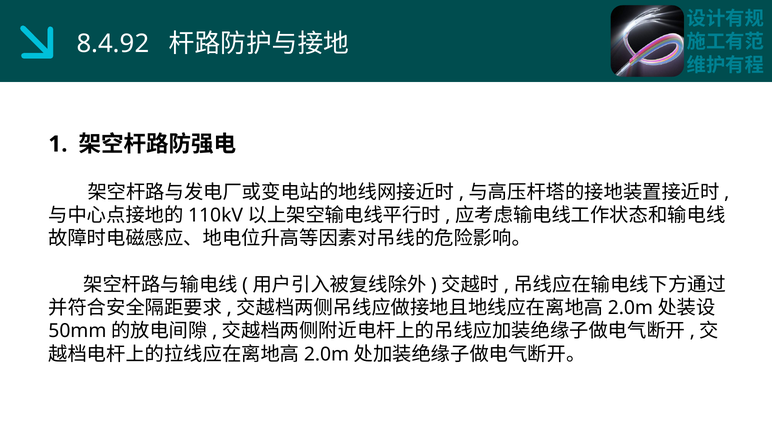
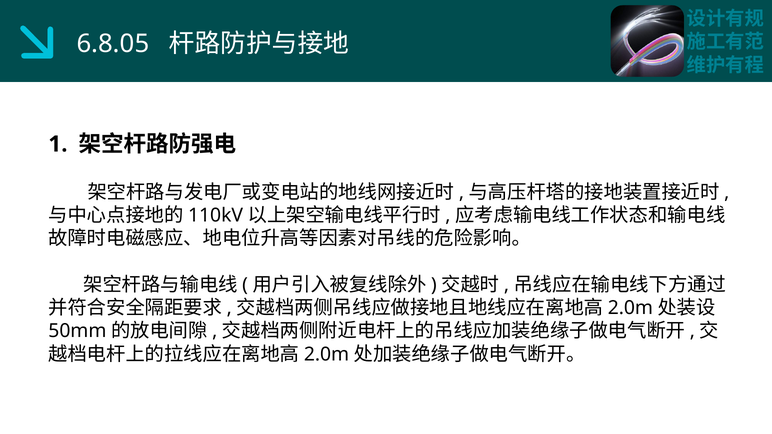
8.4.92: 8.4.92 -> 6.8.05
